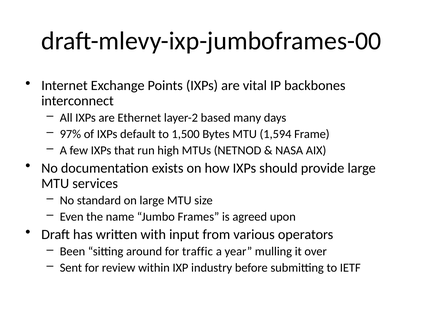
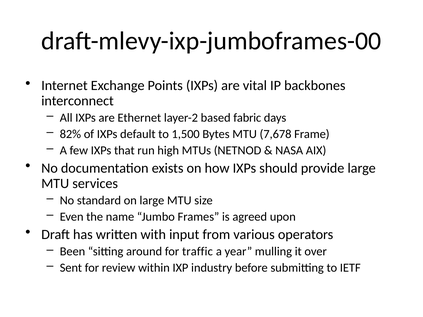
many: many -> fabric
97%: 97% -> 82%
1,594: 1,594 -> 7,678
